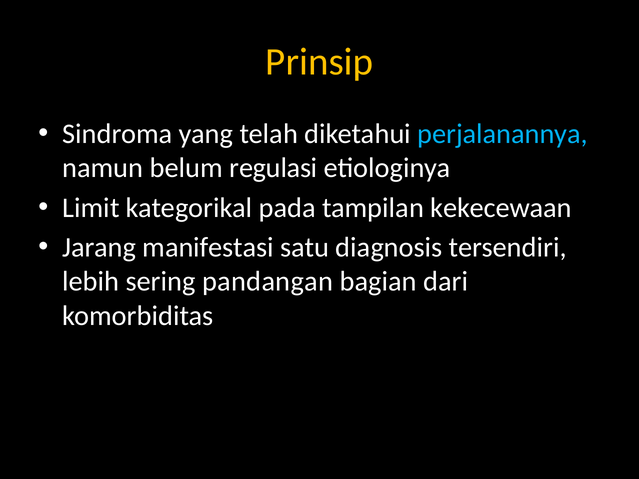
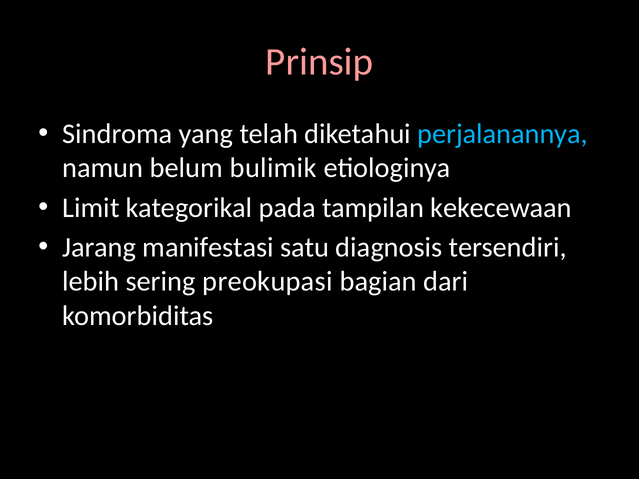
Prinsip colour: yellow -> pink
regulasi: regulasi -> bulimik
pandangan: pandangan -> preokupasi
